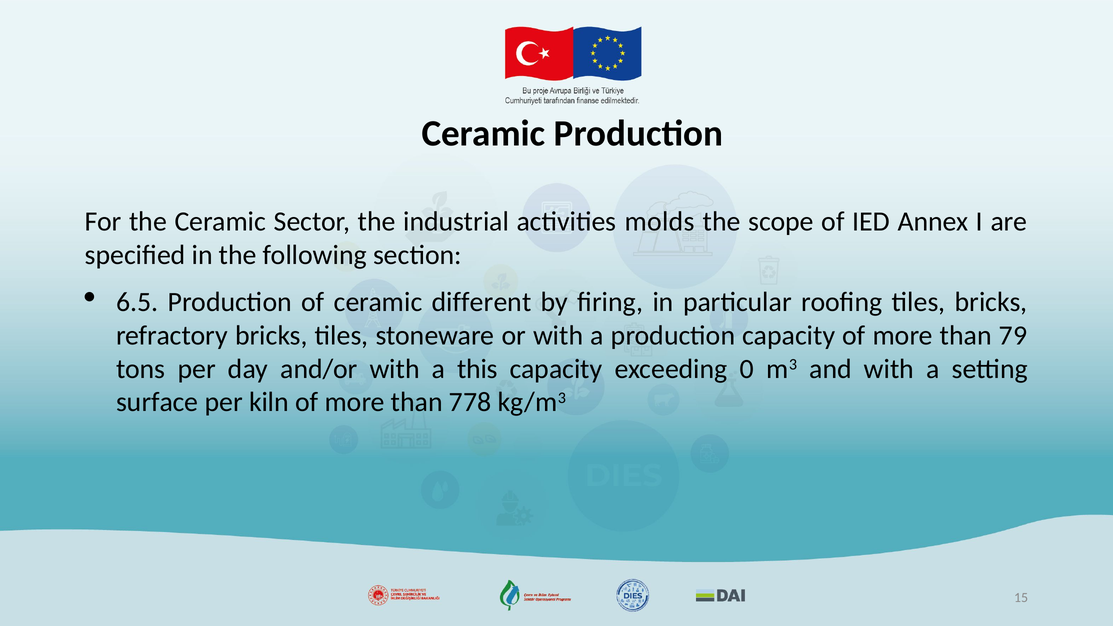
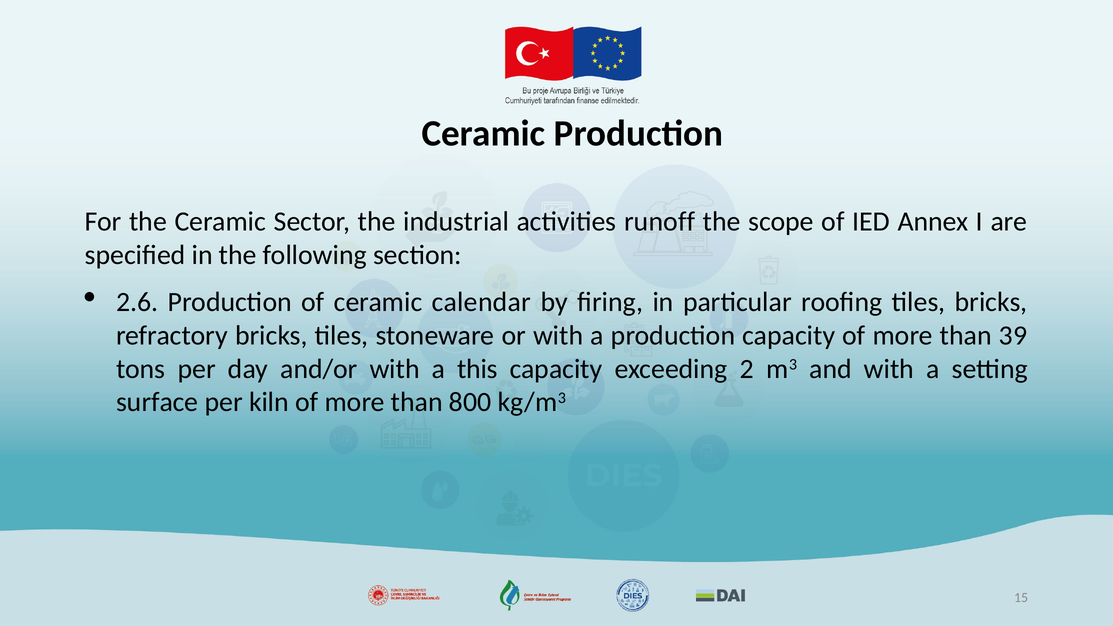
molds: molds -> runoff
6.5: 6.5 -> 2.6
different: different -> calendar
79: 79 -> 39
0: 0 -> 2
778: 778 -> 800
